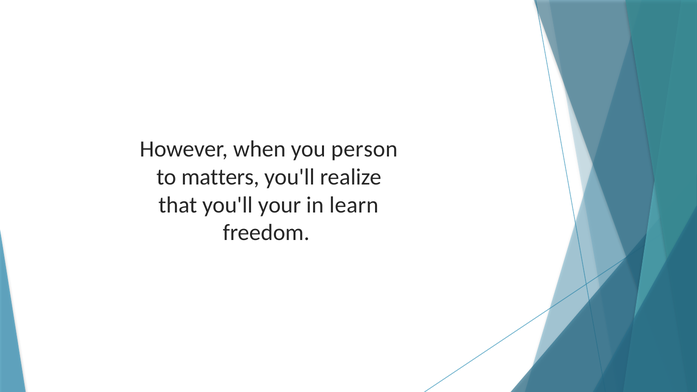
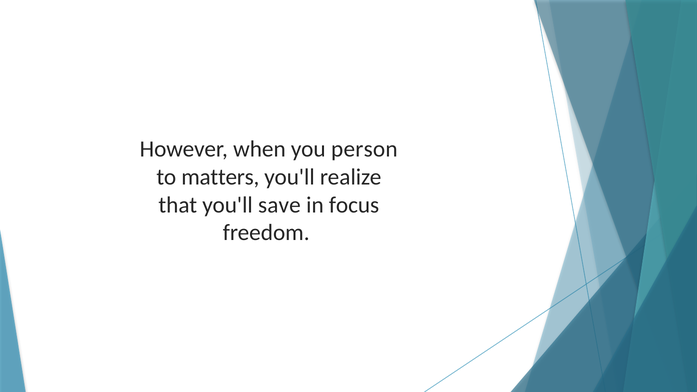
your: your -> save
learn: learn -> focus
